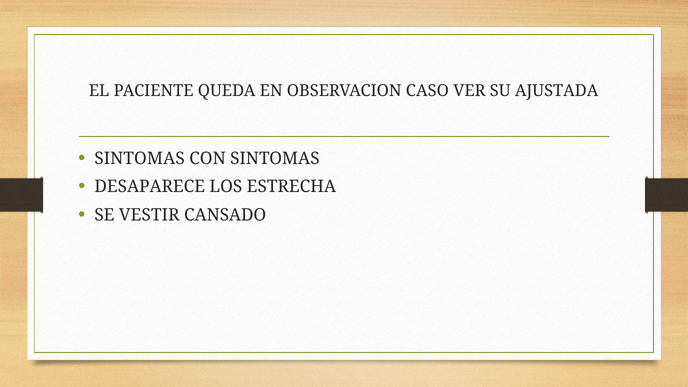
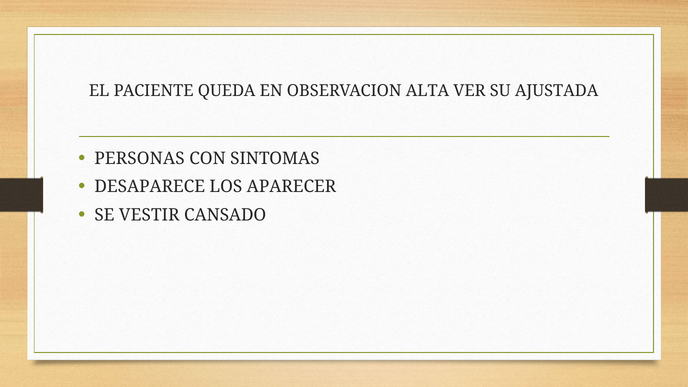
CASO: CASO -> ALTA
SINTOMAS at (140, 158): SINTOMAS -> PERSONAS
ESTRECHA: ESTRECHA -> APARECER
